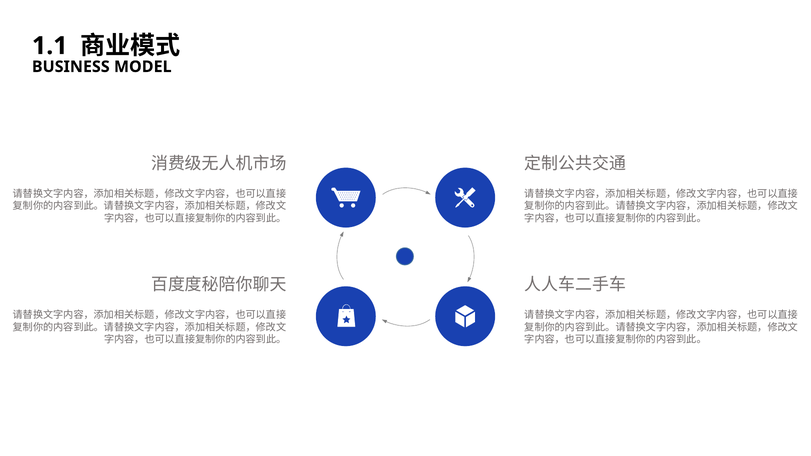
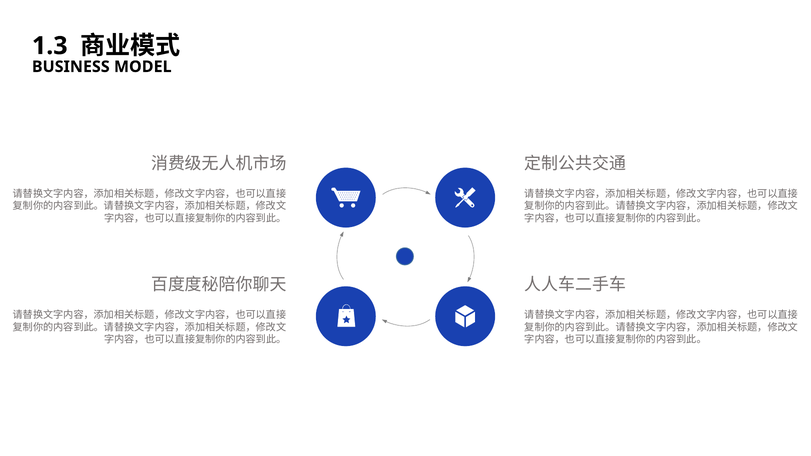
1.1: 1.1 -> 1.3
